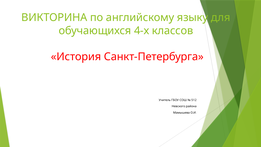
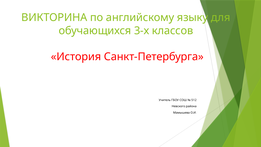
4-х: 4-х -> 3-х
